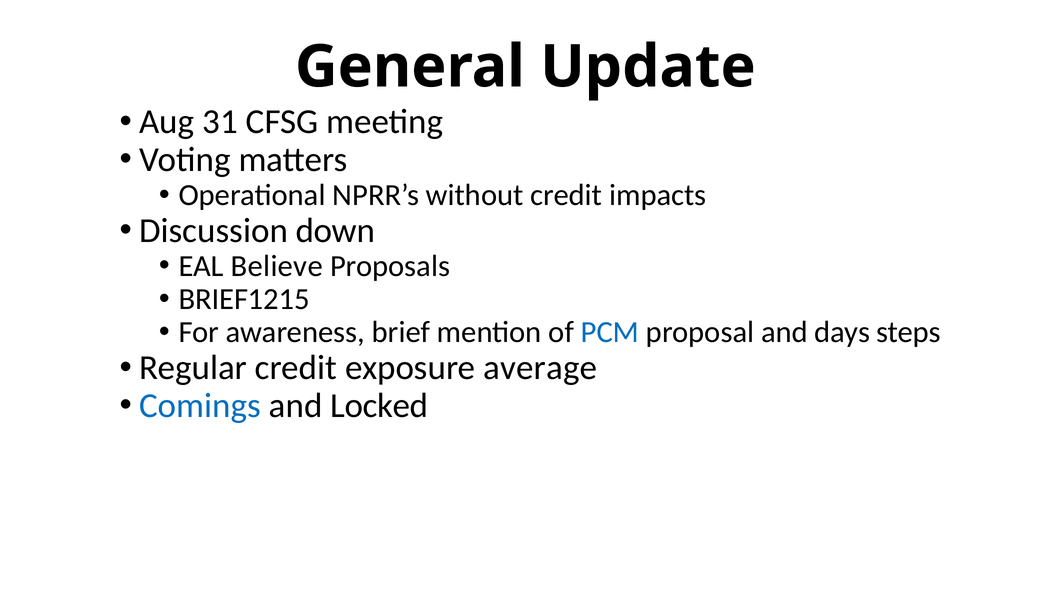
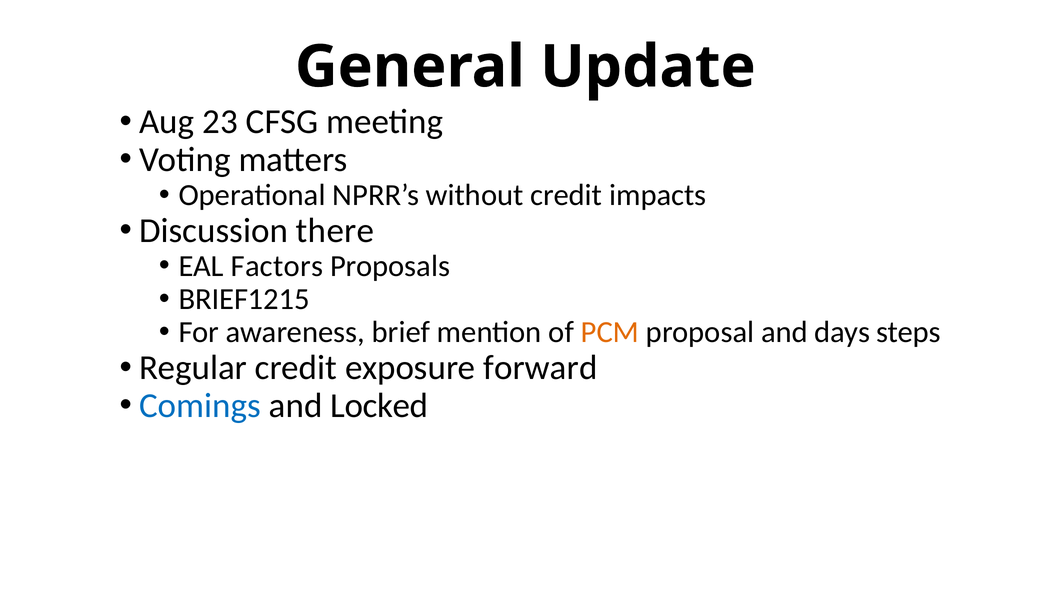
31: 31 -> 23
down: down -> there
Believe: Believe -> Factors
PCM colour: blue -> orange
average: average -> forward
